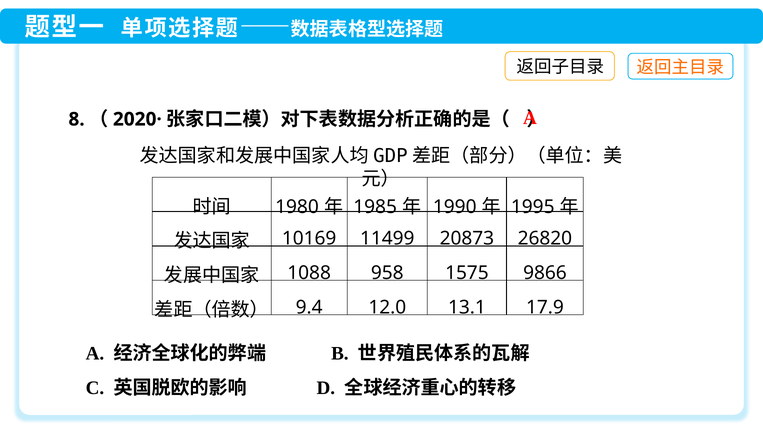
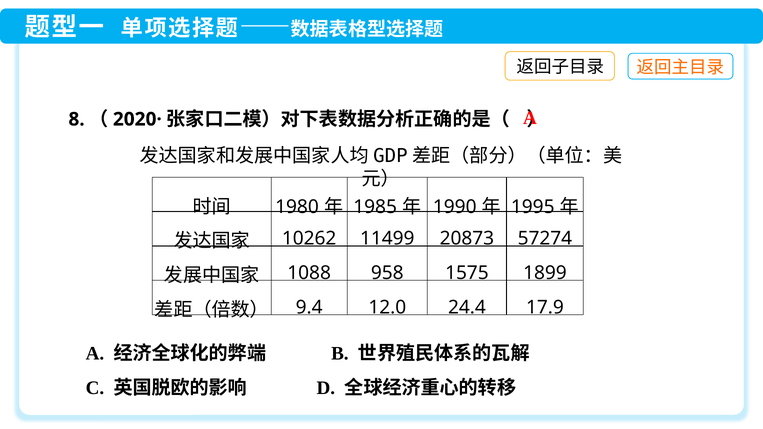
10169: 10169 -> 10262
26820: 26820 -> 57274
9866: 9866 -> 1899
13.1: 13.1 -> 24.4
